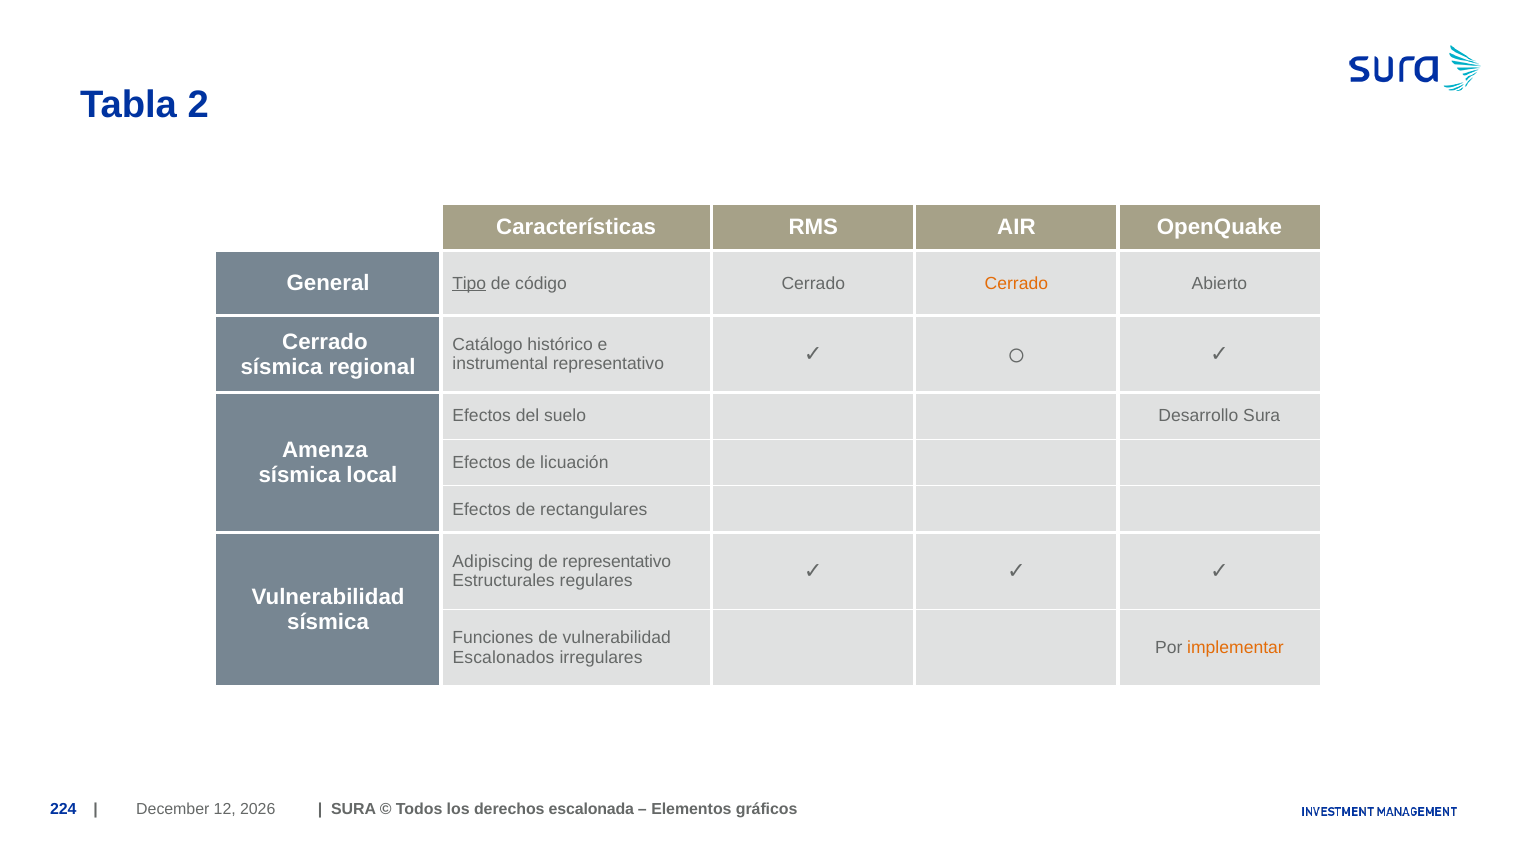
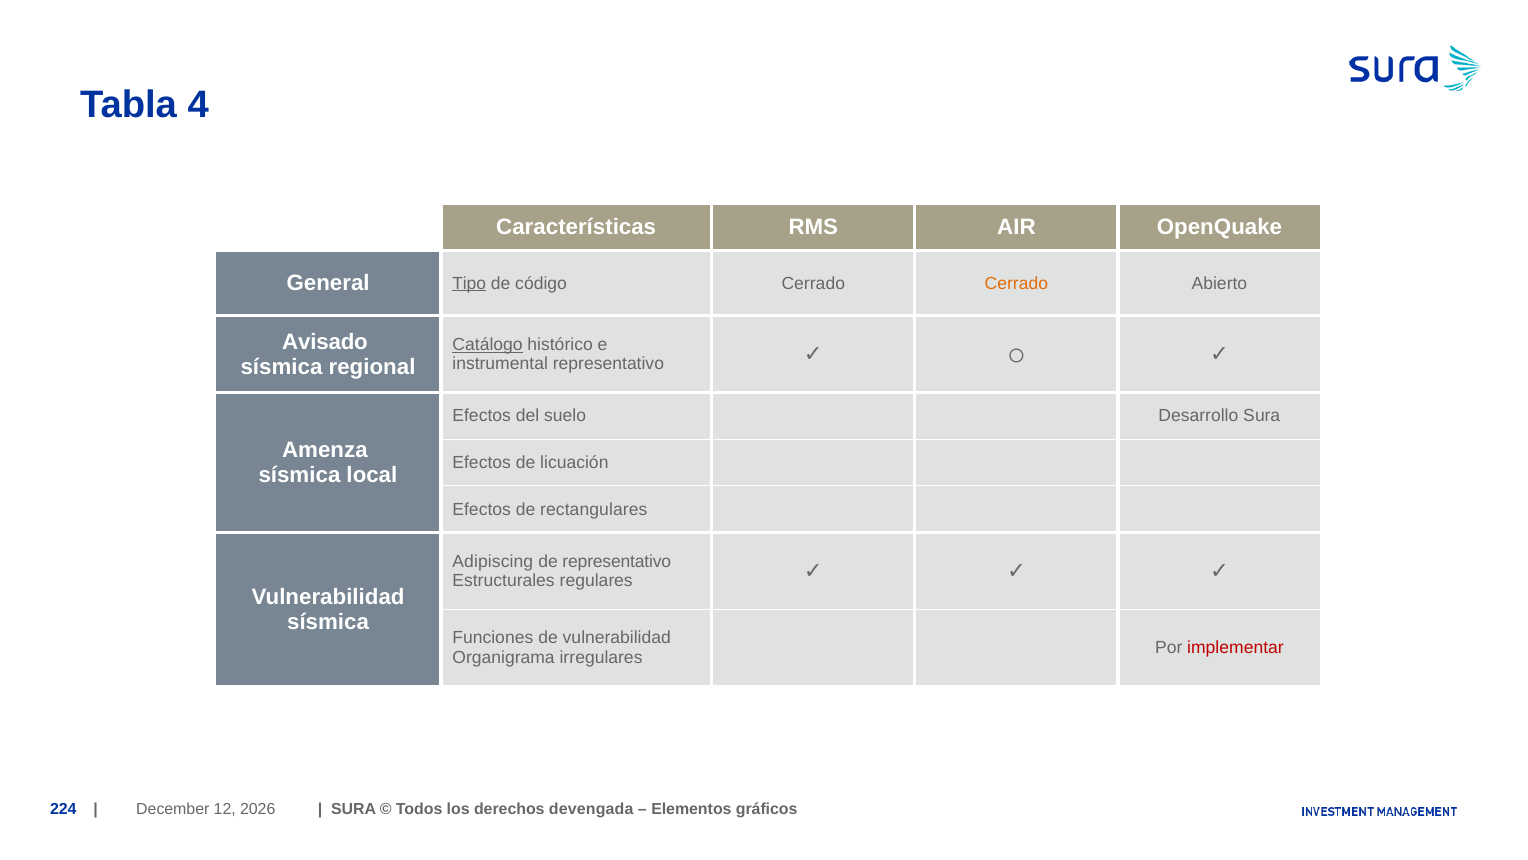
2: 2 -> 4
Cerrado at (325, 342): Cerrado -> Avisado
Catálogo underline: none -> present
implementar colour: orange -> red
Escalonados: Escalonados -> Organigrama
escalonada: escalonada -> devengada
